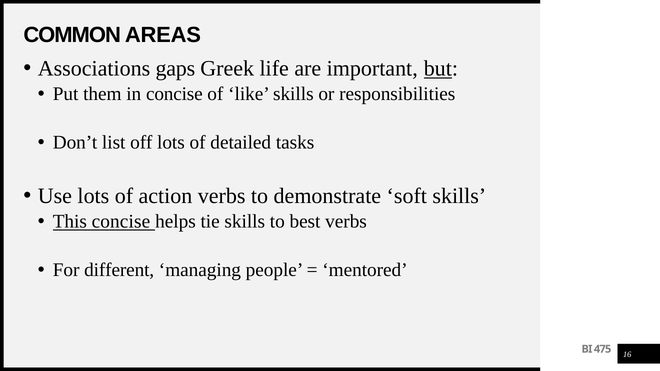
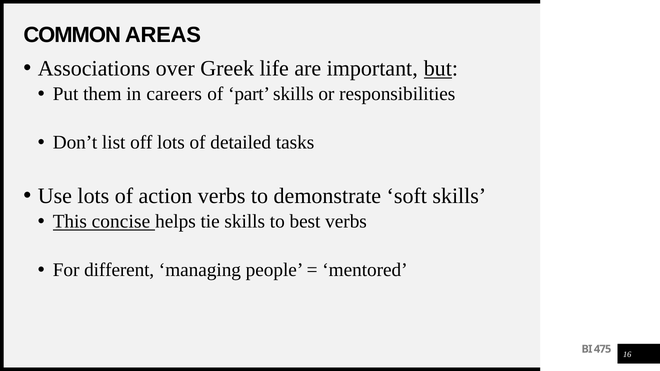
gaps: gaps -> over
in concise: concise -> careers
like: like -> part
